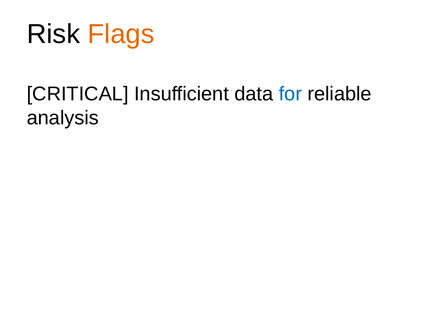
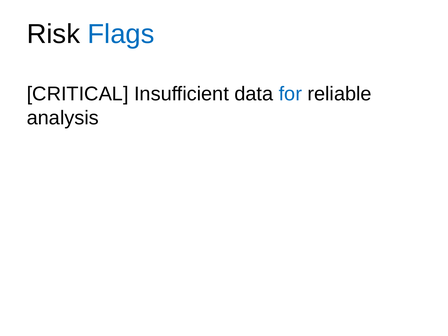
Flags colour: orange -> blue
